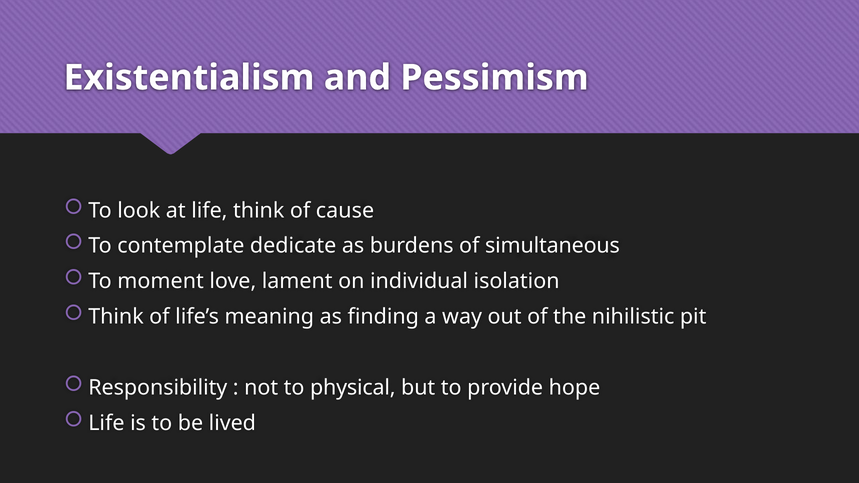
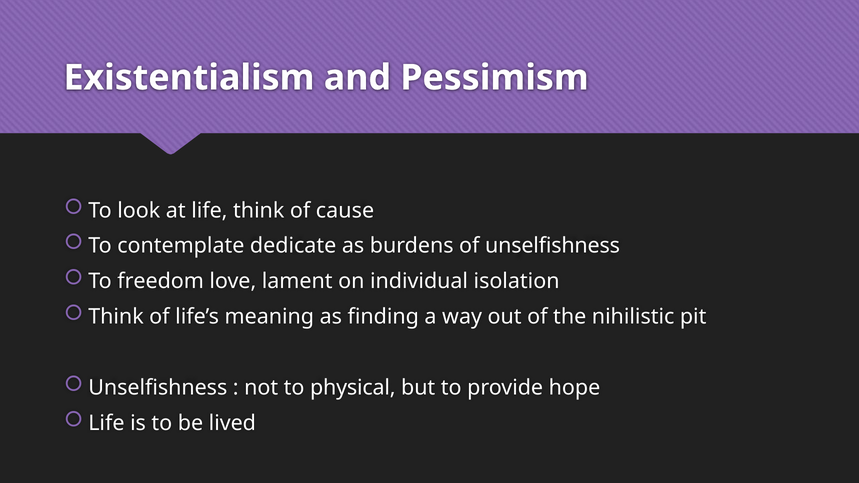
of simultaneous: simultaneous -> unselfishness
moment: moment -> freedom
Responsibility at (158, 388): Responsibility -> Unselfishness
